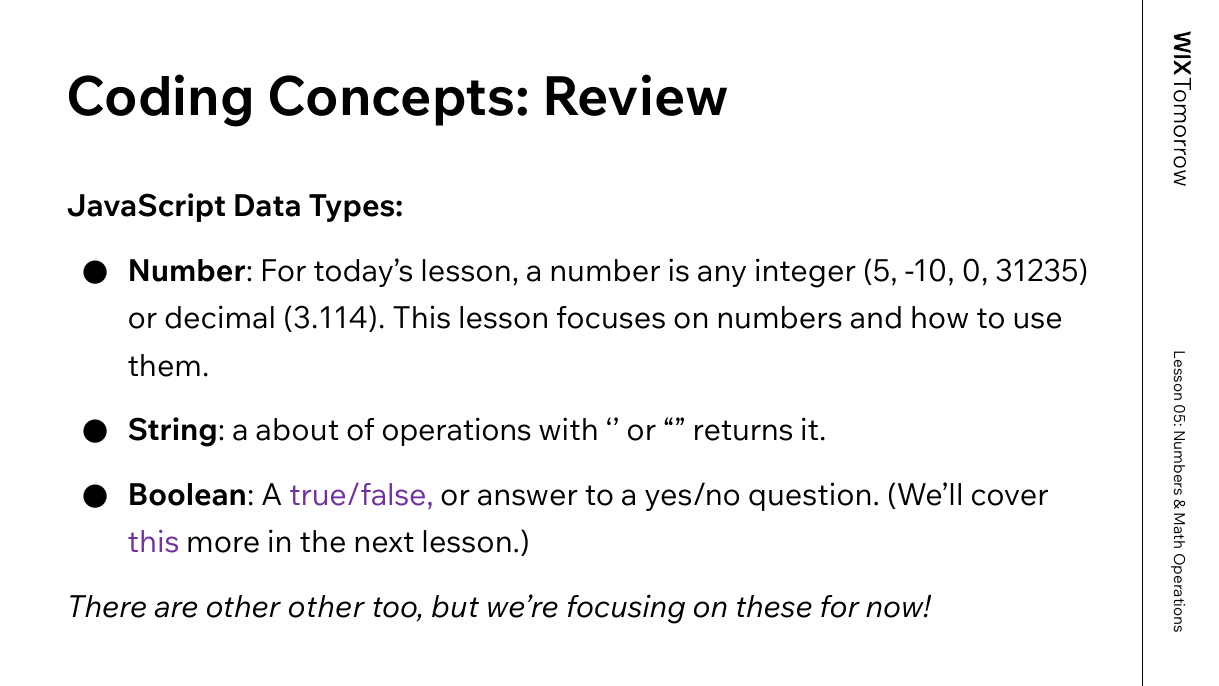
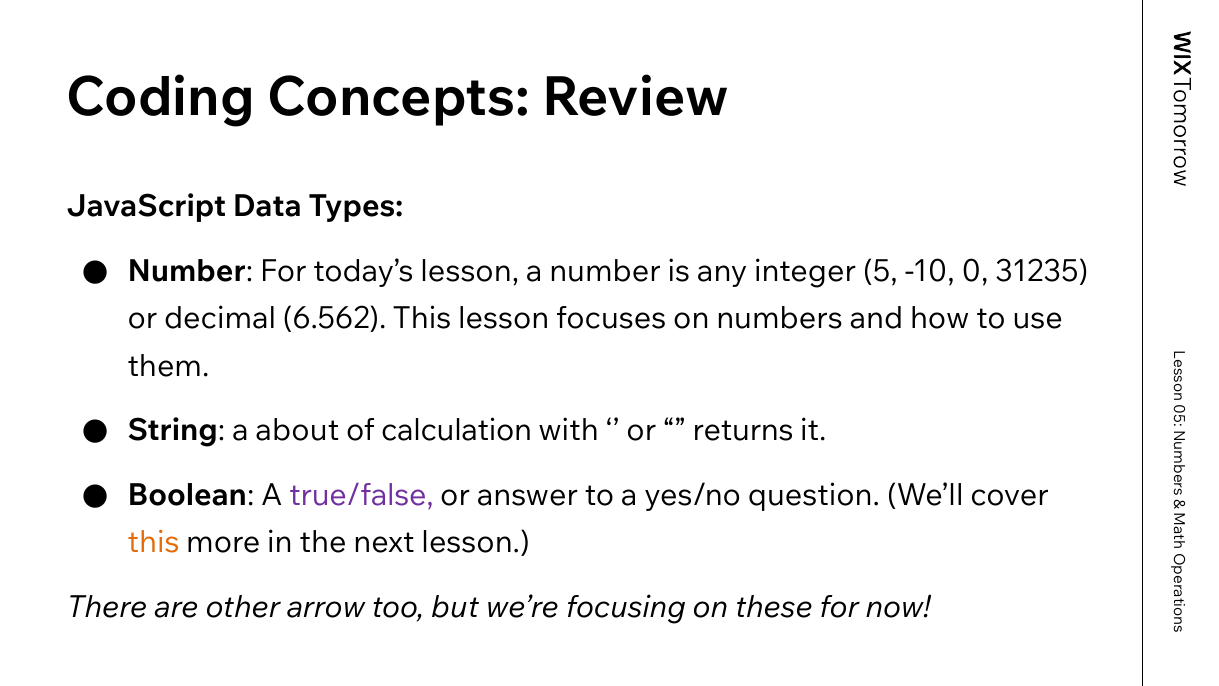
3.114: 3.114 -> 6.562
operations: operations -> calculation
this at (154, 542) colour: purple -> orange
other other: other -> arrow
